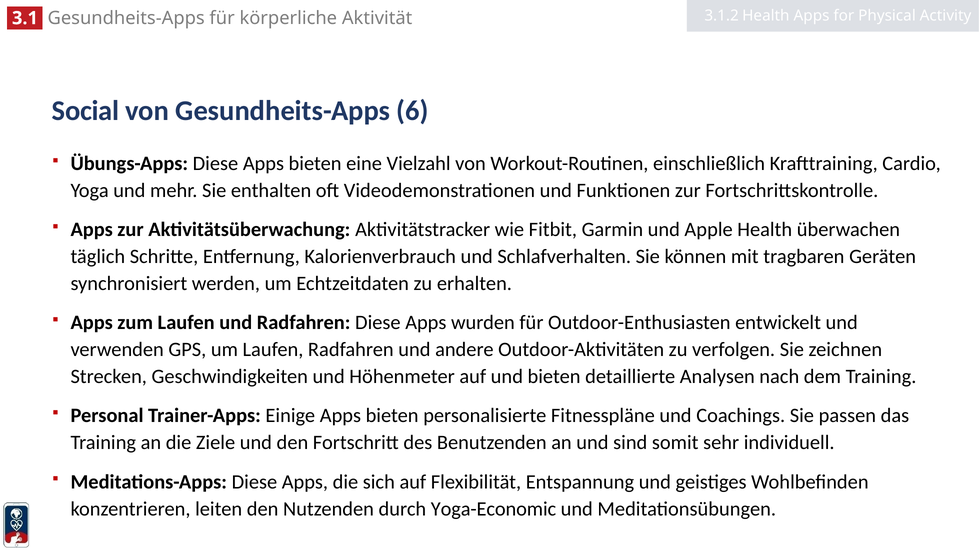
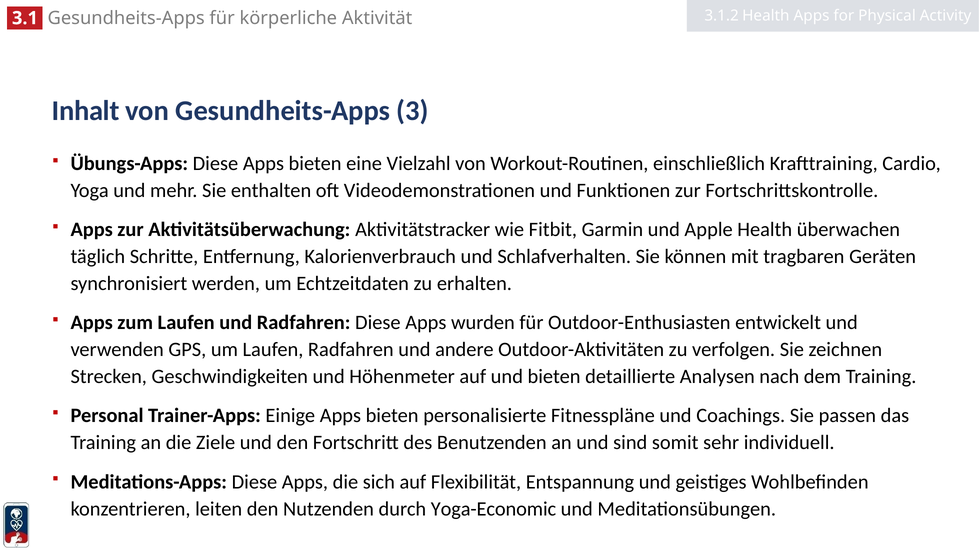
Social: Social -> Inhalt
6: 6 -> 3
